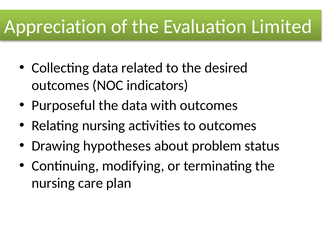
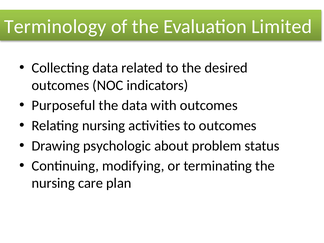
Appreciation: Appreciation -> Terminology
hypotheses: hypotheses -> psychologic
